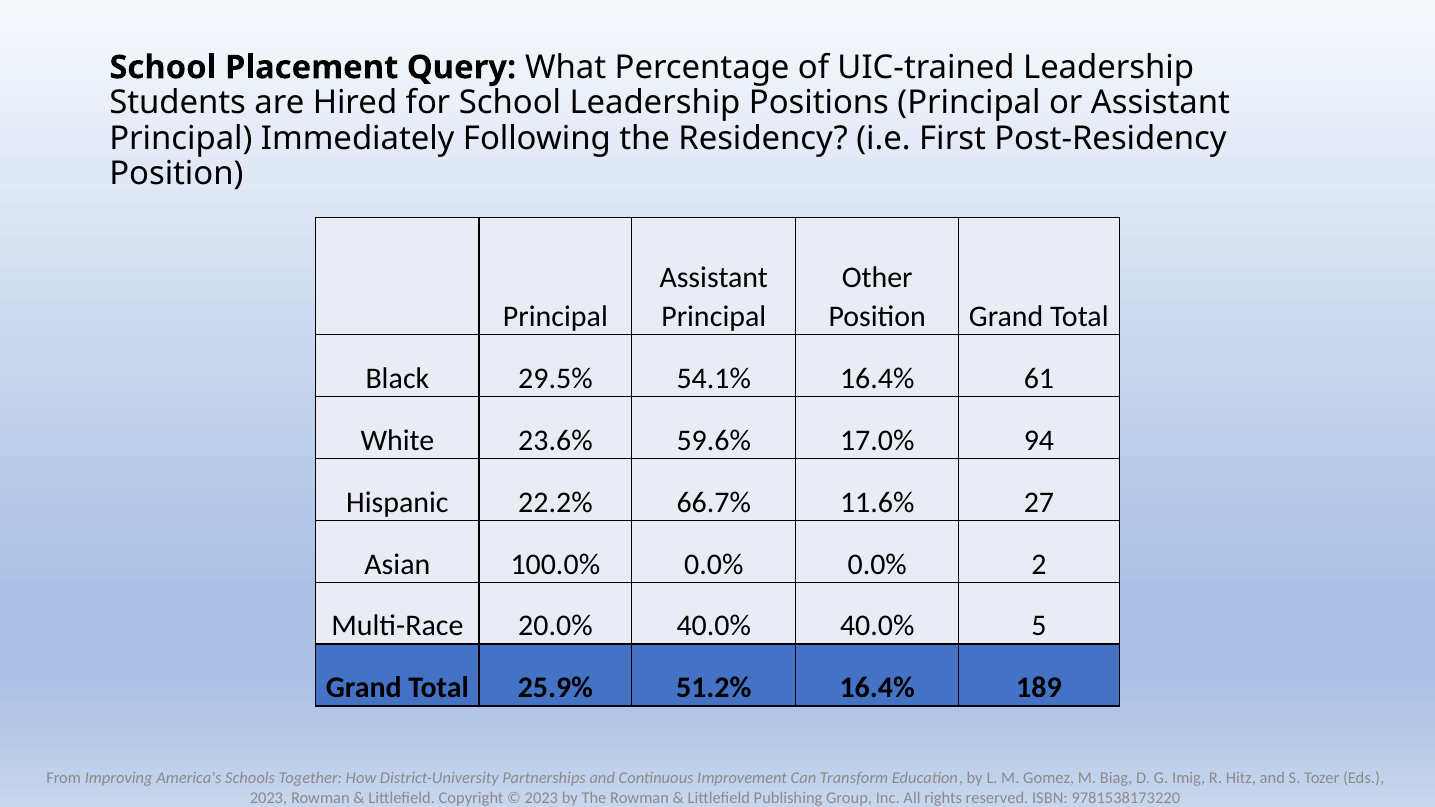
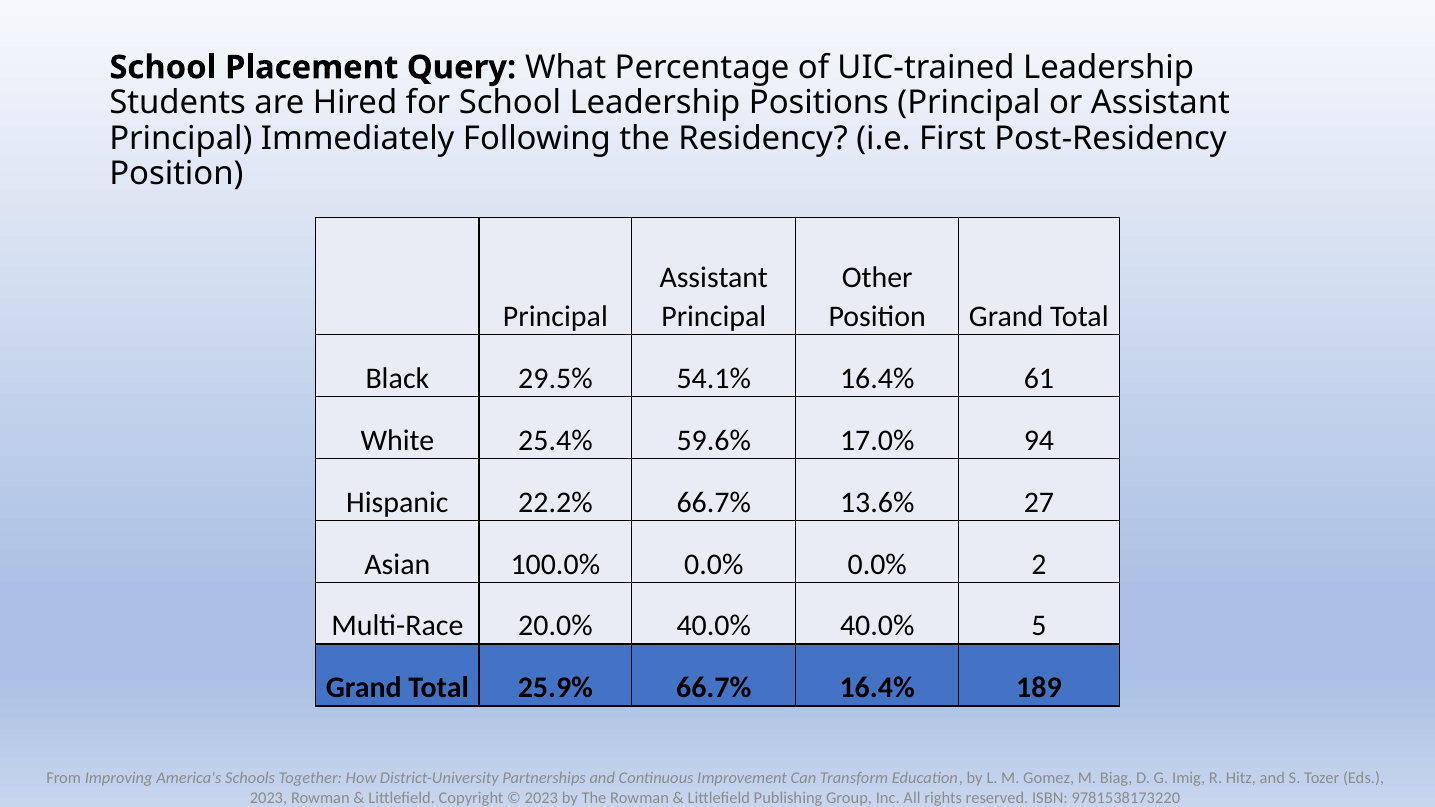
23.6%: 23.6% -> 25.4%
11.6%: 11.6% -> 13.6%
25.9% 51.2%: 51.2% -> 66.7%
